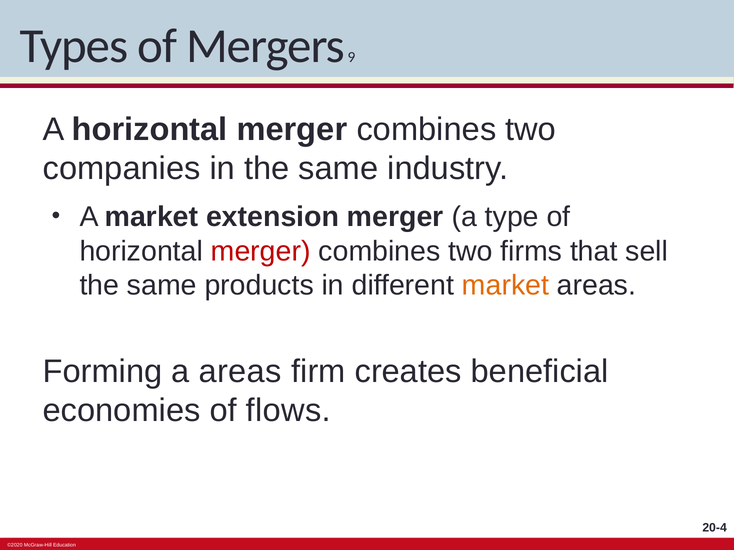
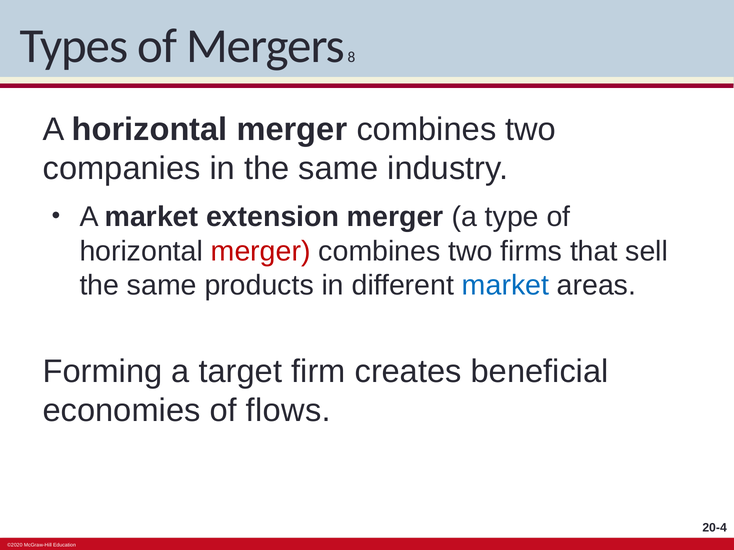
9: 9 -> 8
market at (505, 286) colour: orange -> blue
a areas: areas -> target
